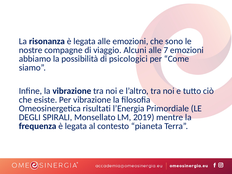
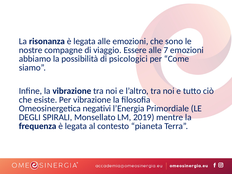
Alcuni: Alcuni -> Essere
risultati: risultati -> negativi
